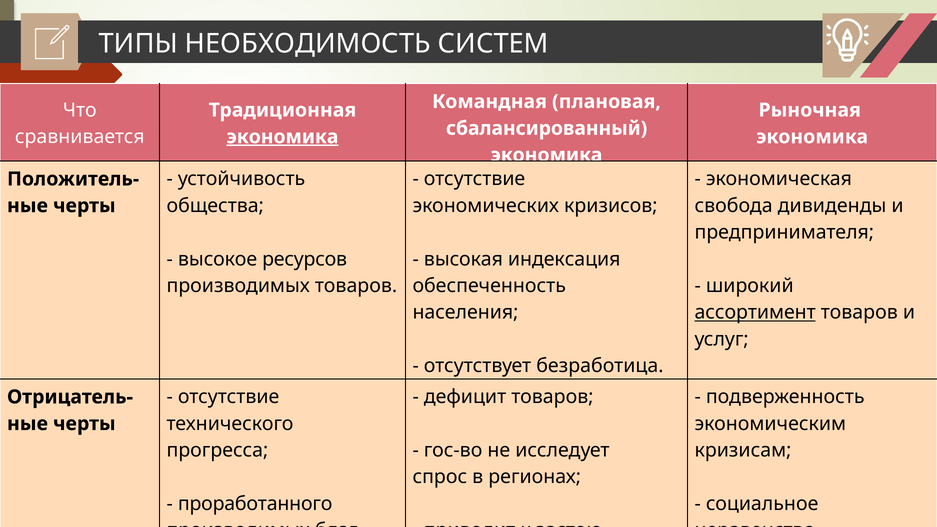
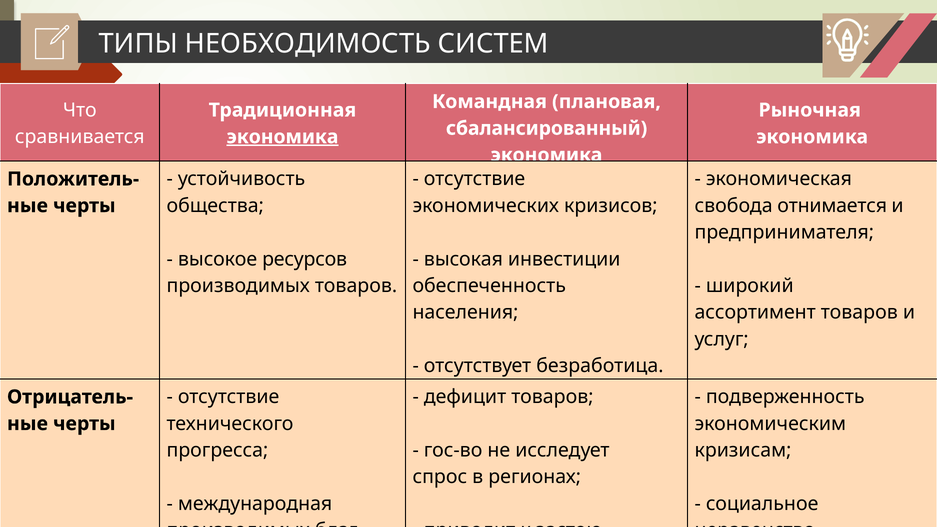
дивиденды: дивиденды -> отнимается
индексация: индексация -> инвестиции
ассортимент underline: present -> none
проработанного: проработанного -> международная
